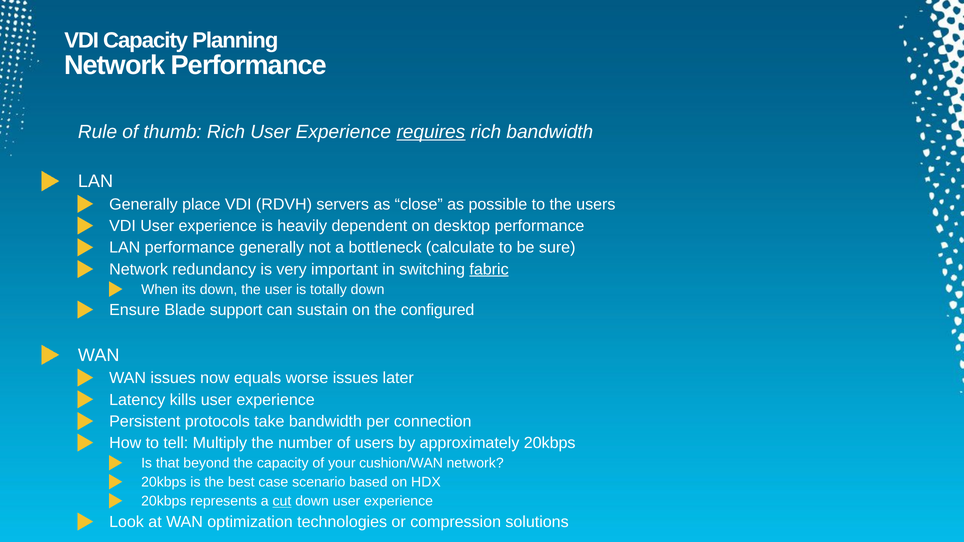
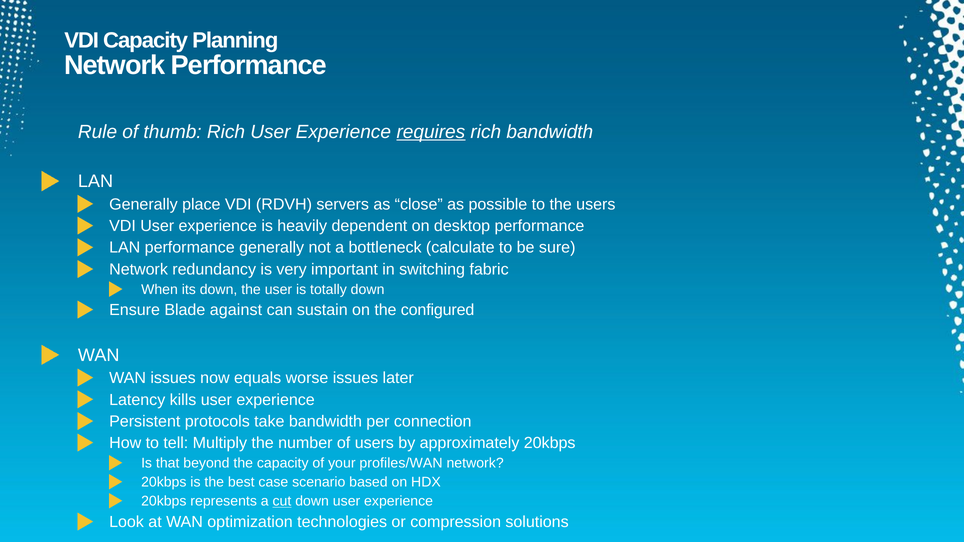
fabric underline: present -> none
support: support -> against
cushion/WAN: cushion/WAN -> profiles/WAN
